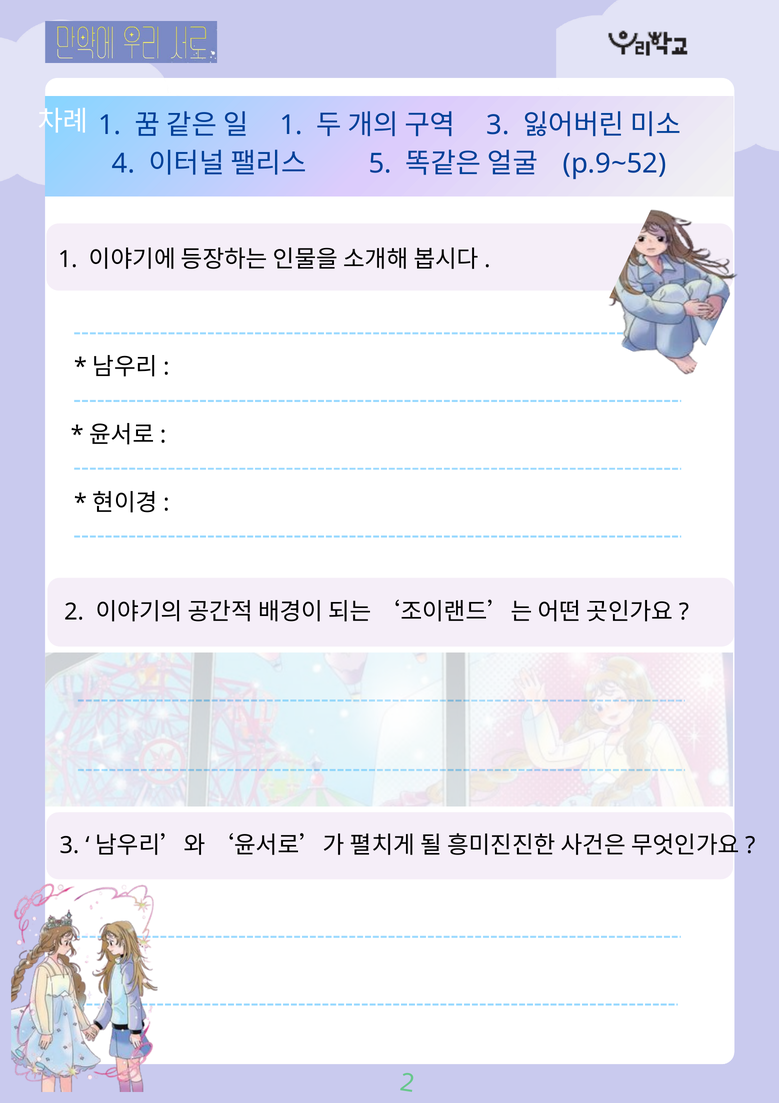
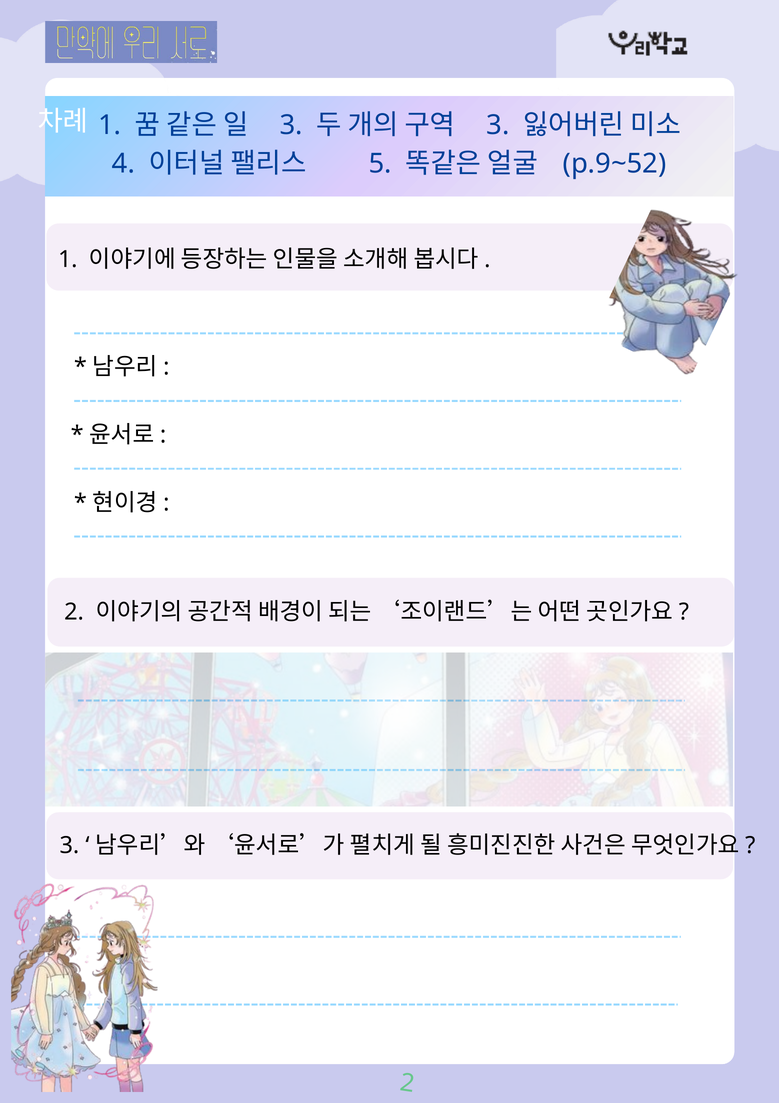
1 at (291, 125): 1 -> 3
